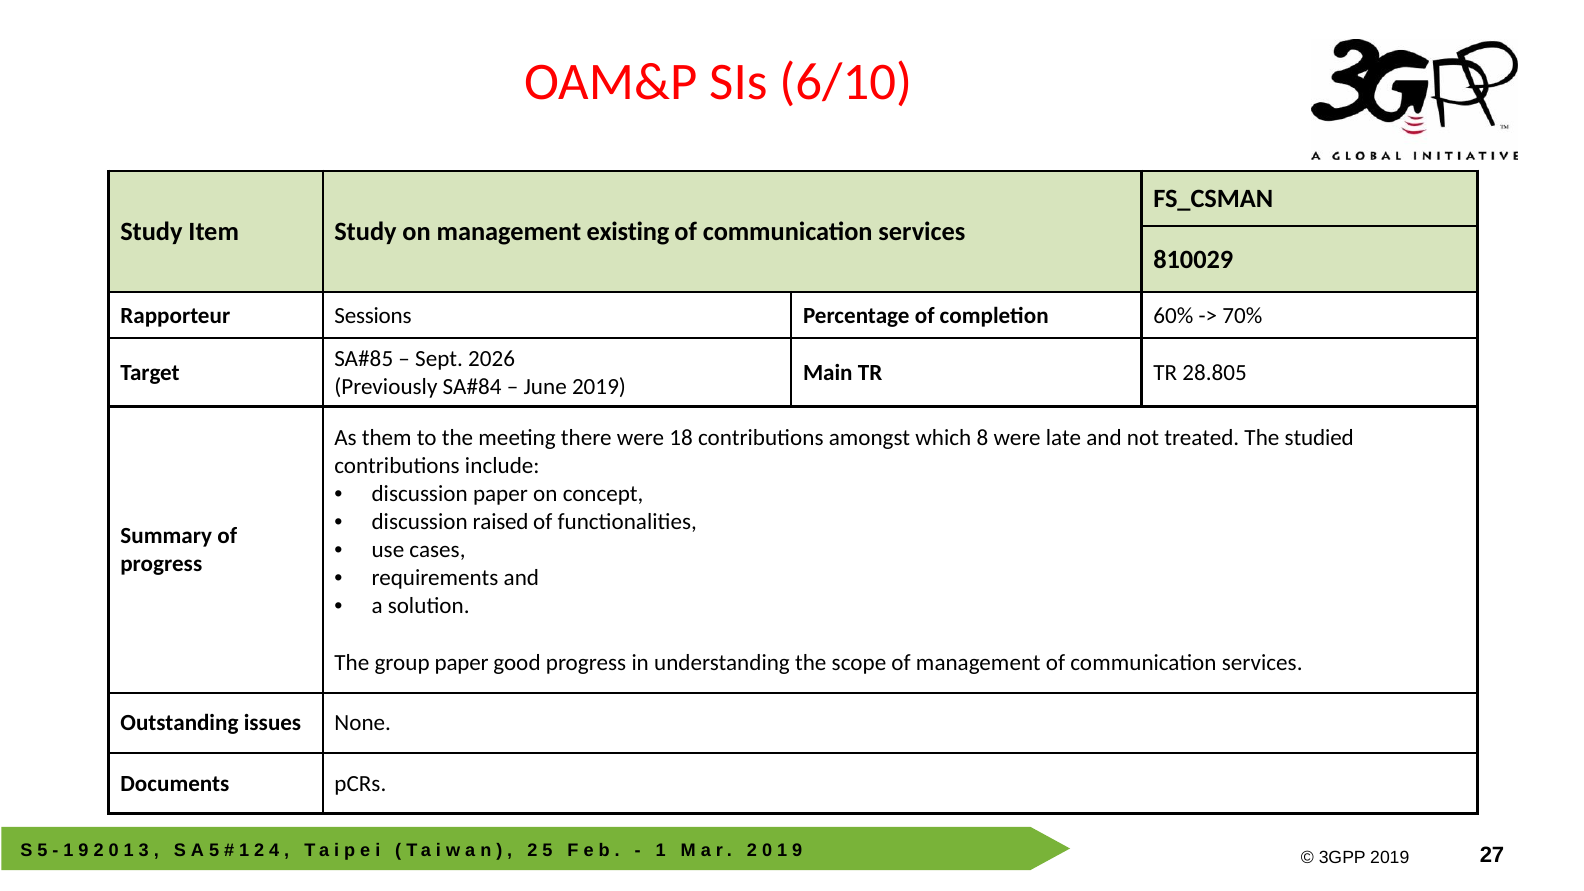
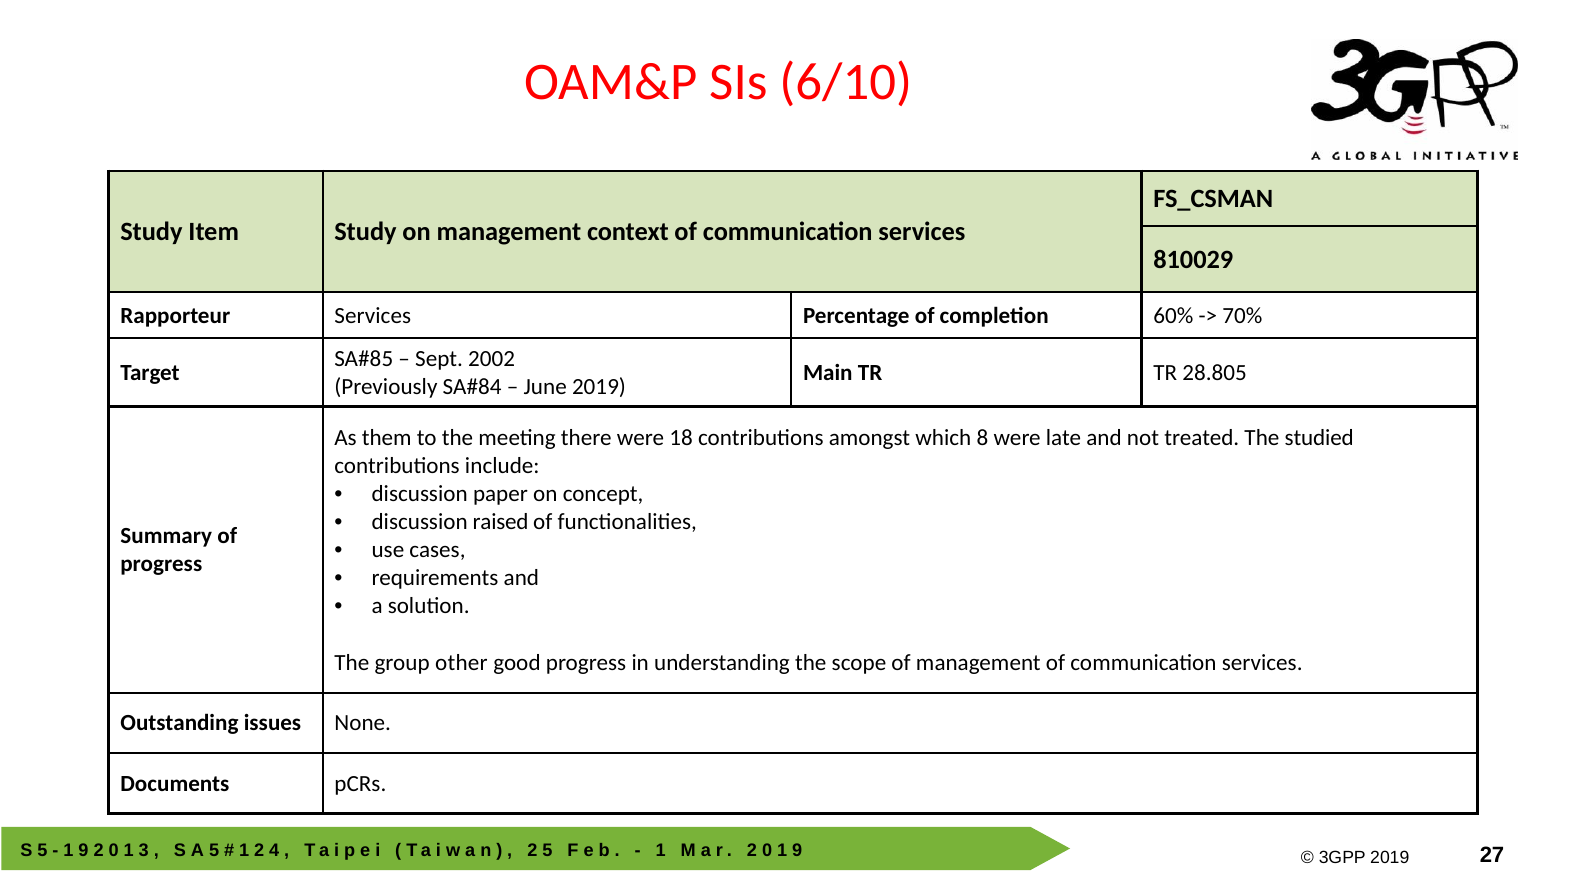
existing: existing -> context
Rapporteur Sessions: Sessions -> Services
2026: 2026 -> 2002
group paper: paper -> other
